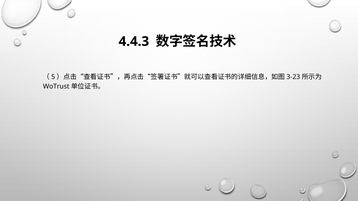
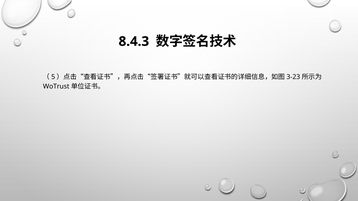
4.4.3: 4.4.3 -> 8.4.3
